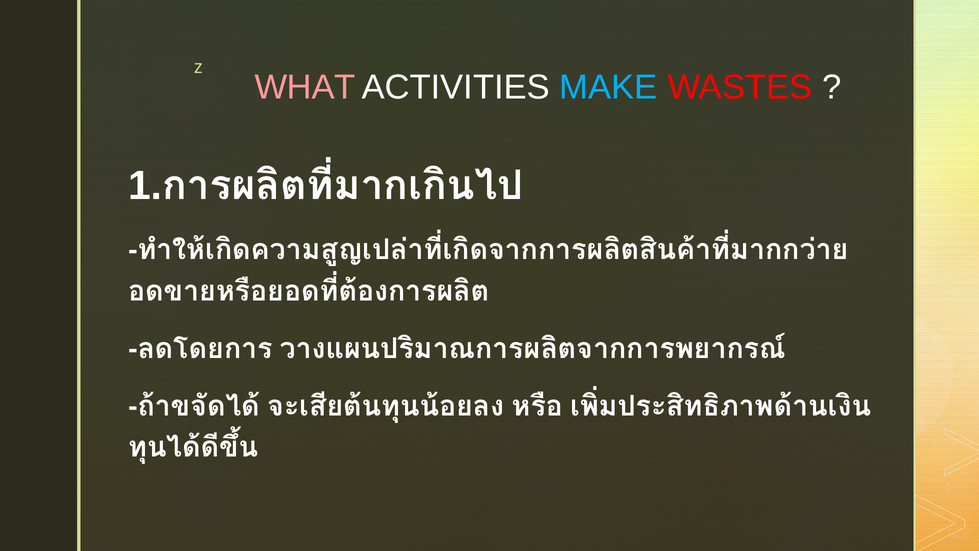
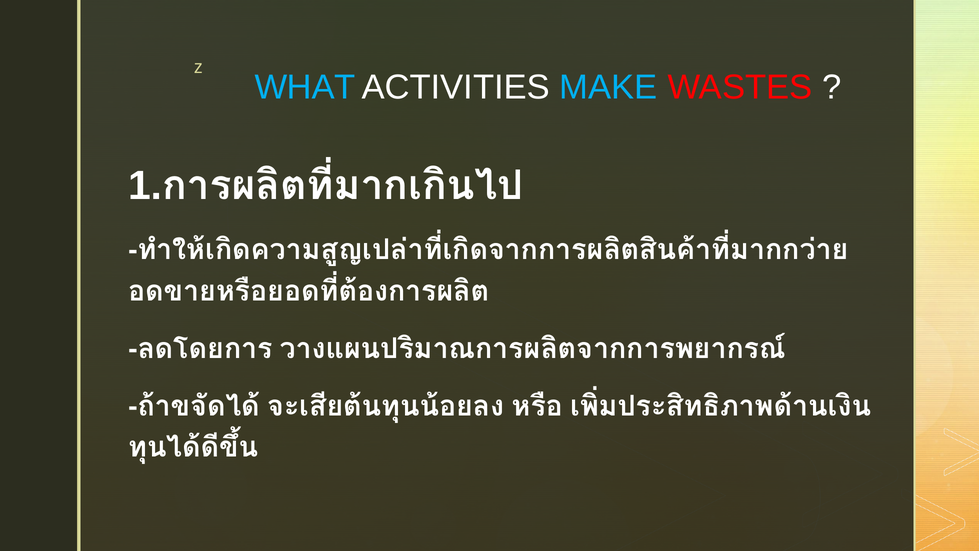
WHAT colour: pink -> light blue
